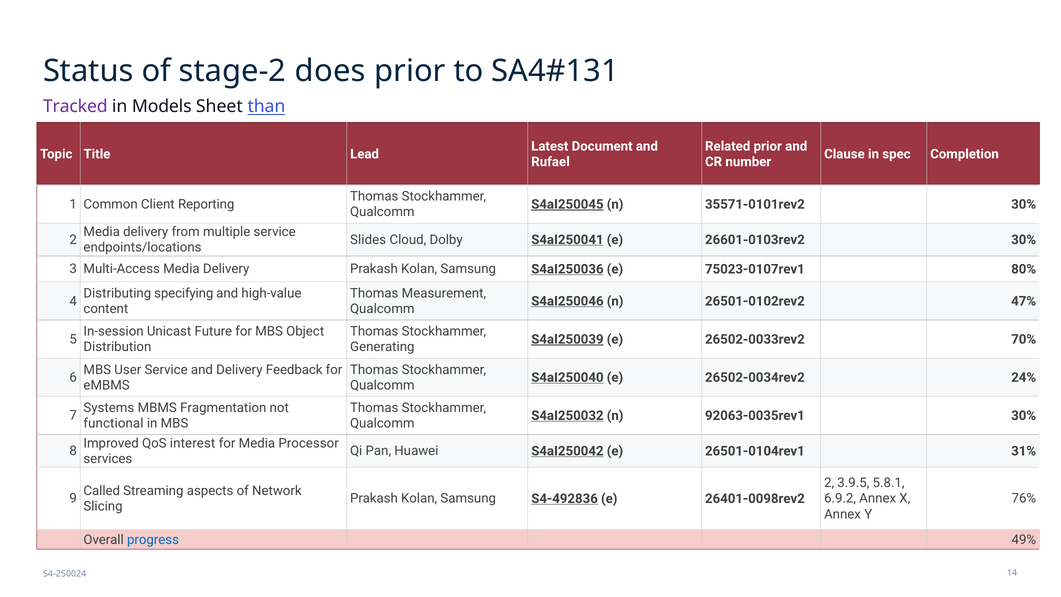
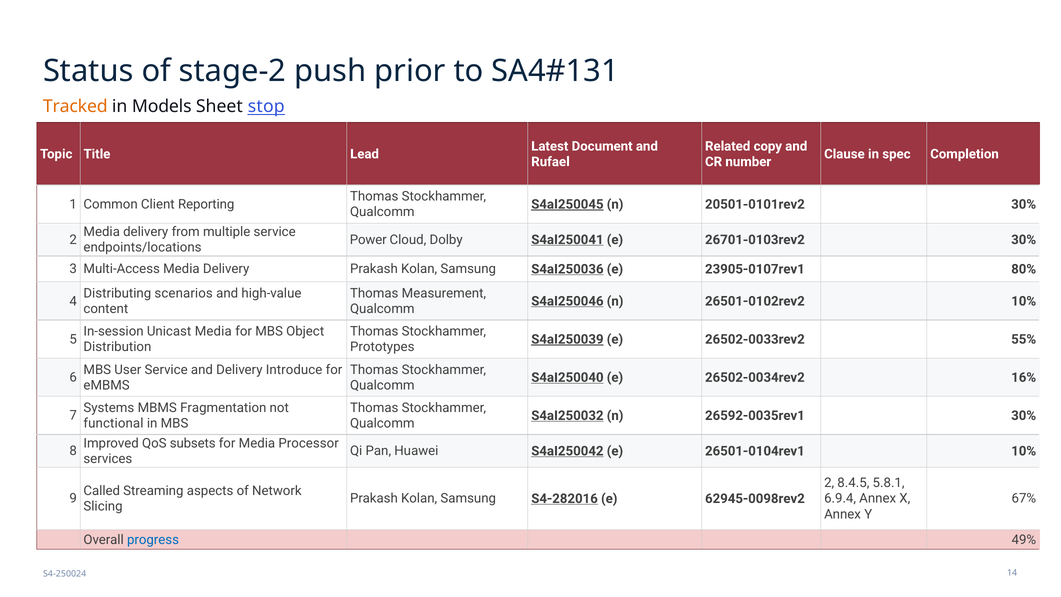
does: does -> push
Tracked colour: purple -> orange
than: than -> stop
Related prior: prior -> copy
35571-0101rev2: 35571-0101rev2 -> 20501-0101rev2
Slides: Slides -> Power
26601-0103rev2: 26601-0103rev2 -> 26701-0103rev2
75023-0107rev1: 75023-0107rev1 -> 23905-0107rev1
specifying: specifying -> scenarios
26501-0102rev2 47%: 47% -> 10%
Unicast Future: Future -> Media
70%: 70% -> 55%
Generating: Generating -> Prototypes
Feedback: Feedback -> Introduce
24%: 24% -> 16%
92063-0035rev1: 92063-0035rev1 -> 26592-0035rev1
interest: interest -> subsets
26501-0104rev1 31%: 31% -> 10%
3.9.5: 3.9.5 -> 8.4.5
S4-492836: S4-492836 -> S4-282016
26401-0098rev2: 26401-0098rev2 -> 62945-0098rev2
6.9.2: 6.9.2 -> 6.9.4
76%: 76% -> 67%
